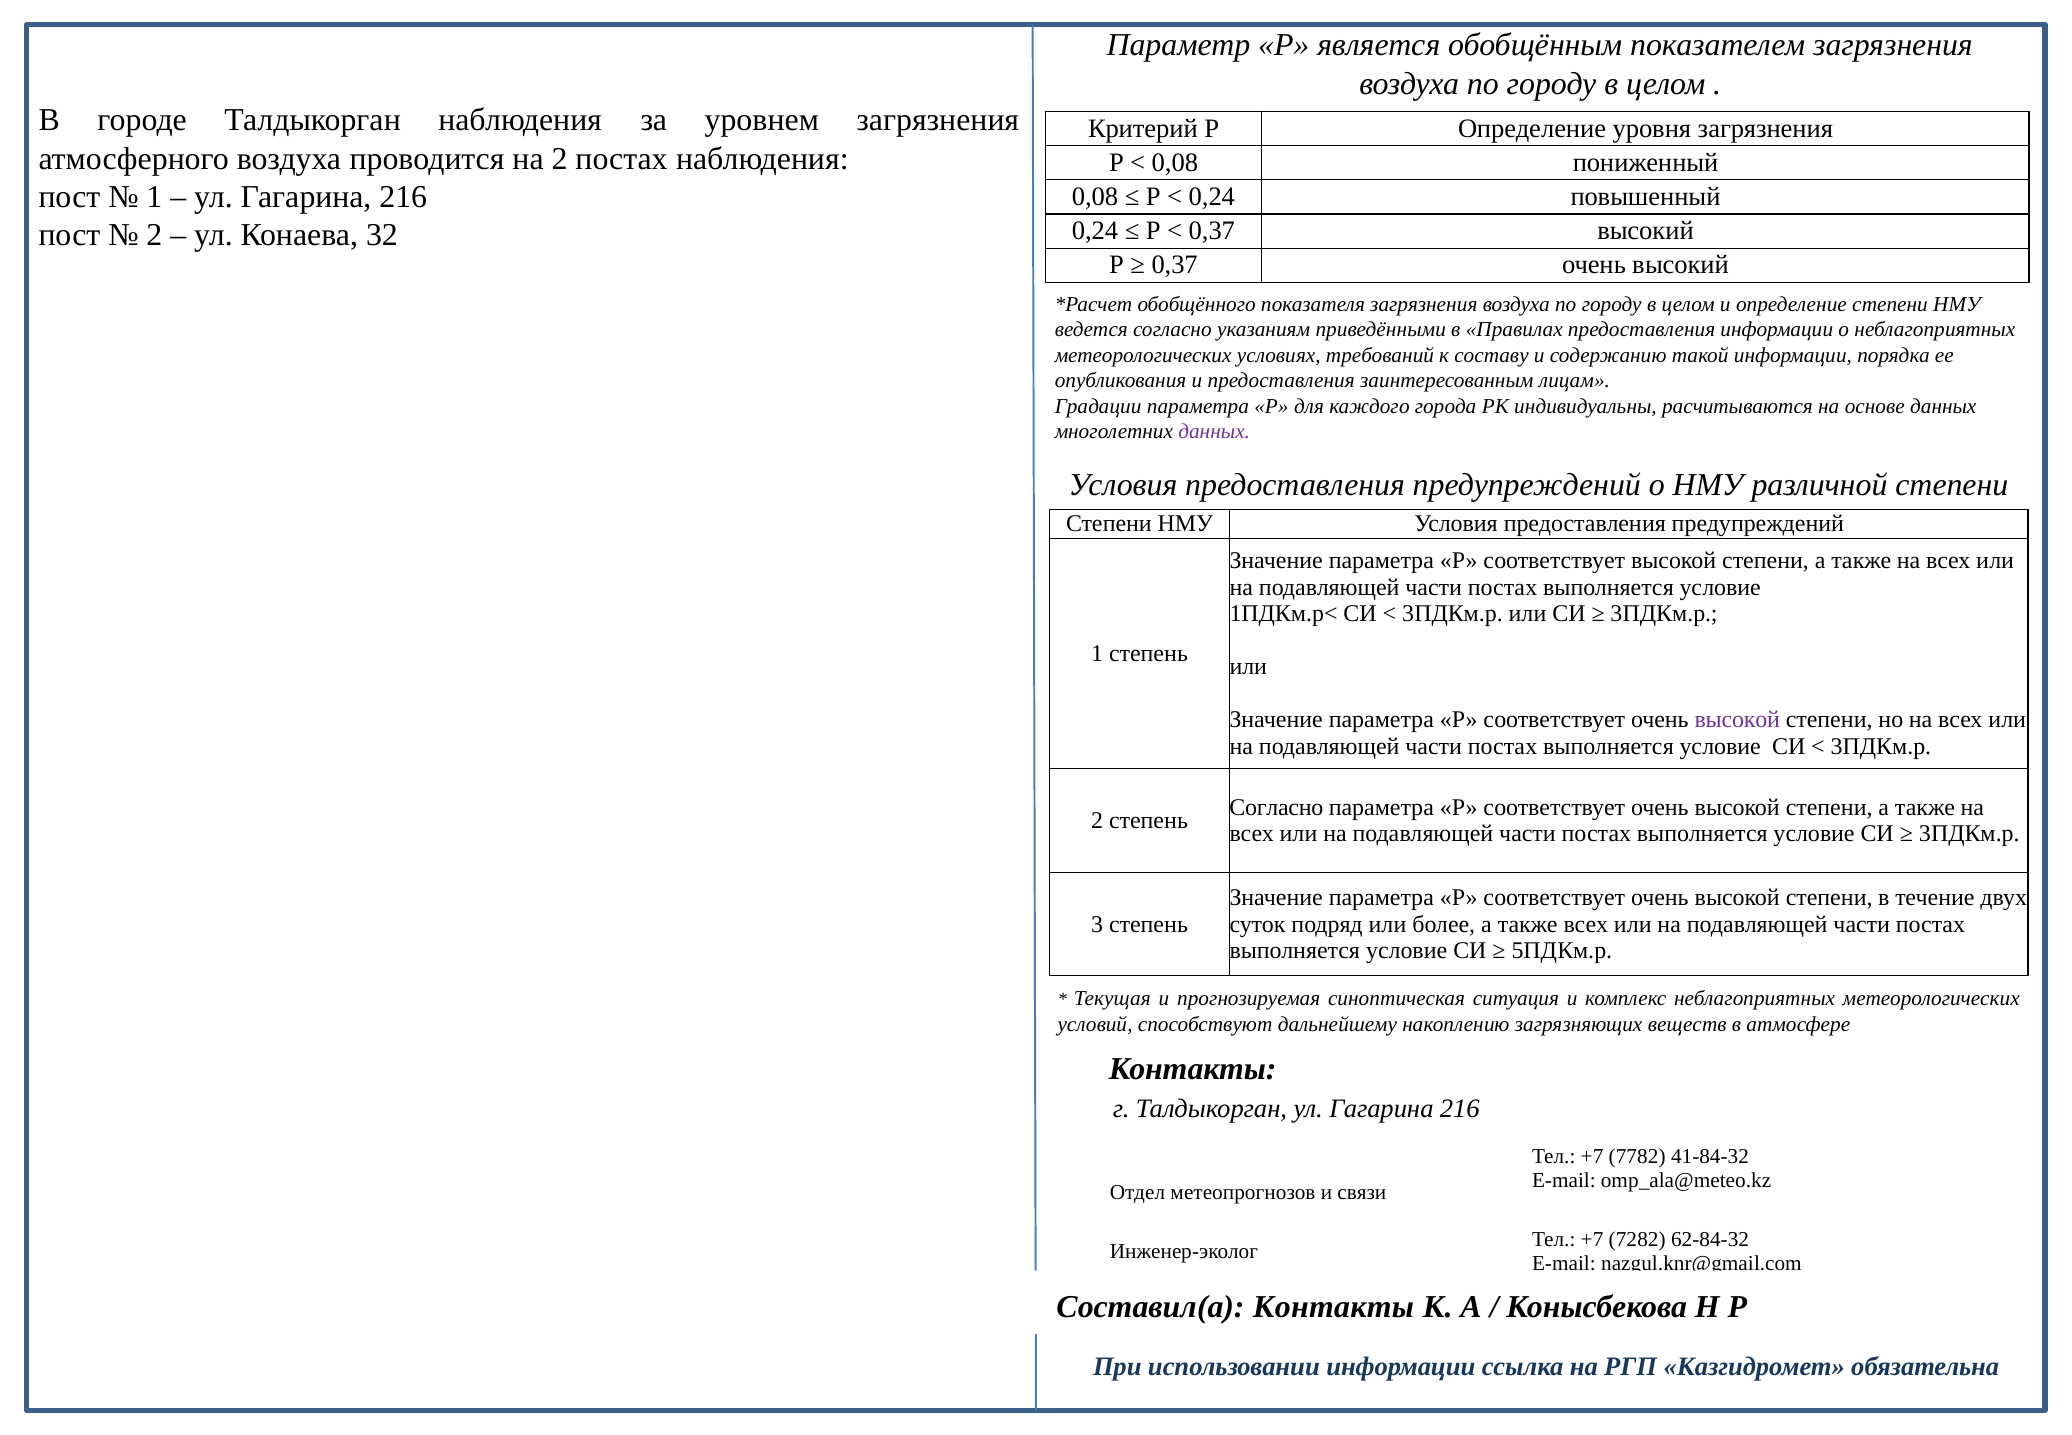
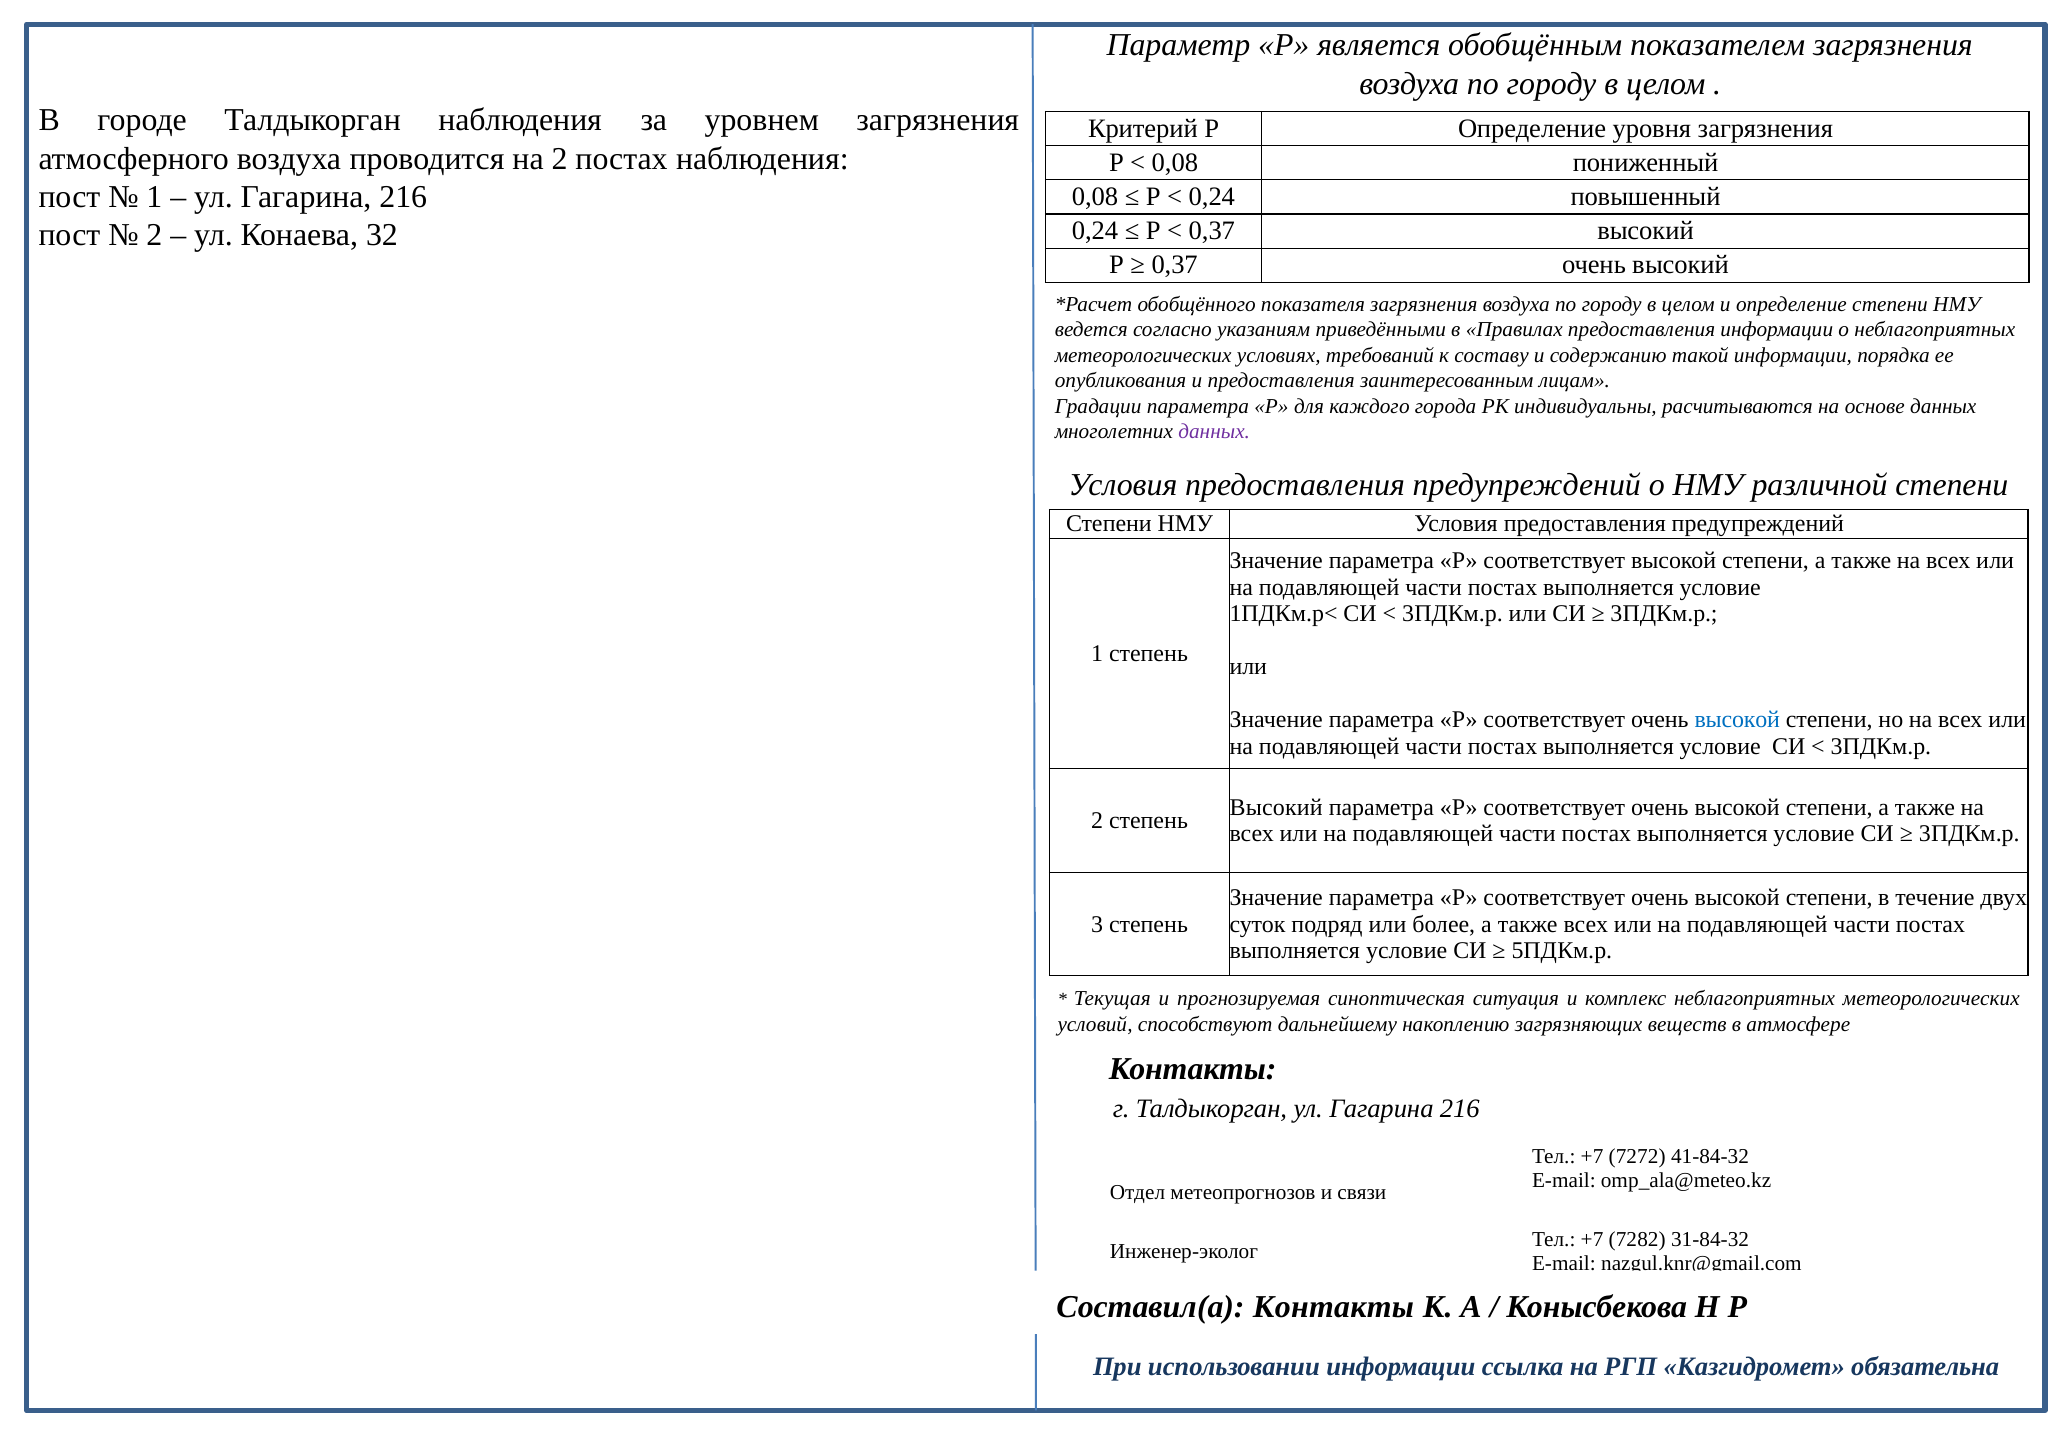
высокой at (1737, 720) colour: purple -> blue
Согласно at (1276, 807): Согласно -> Высокий
7782: 7782 -> 7272
62-84-32: 62-84-32 -> 31-84-32
